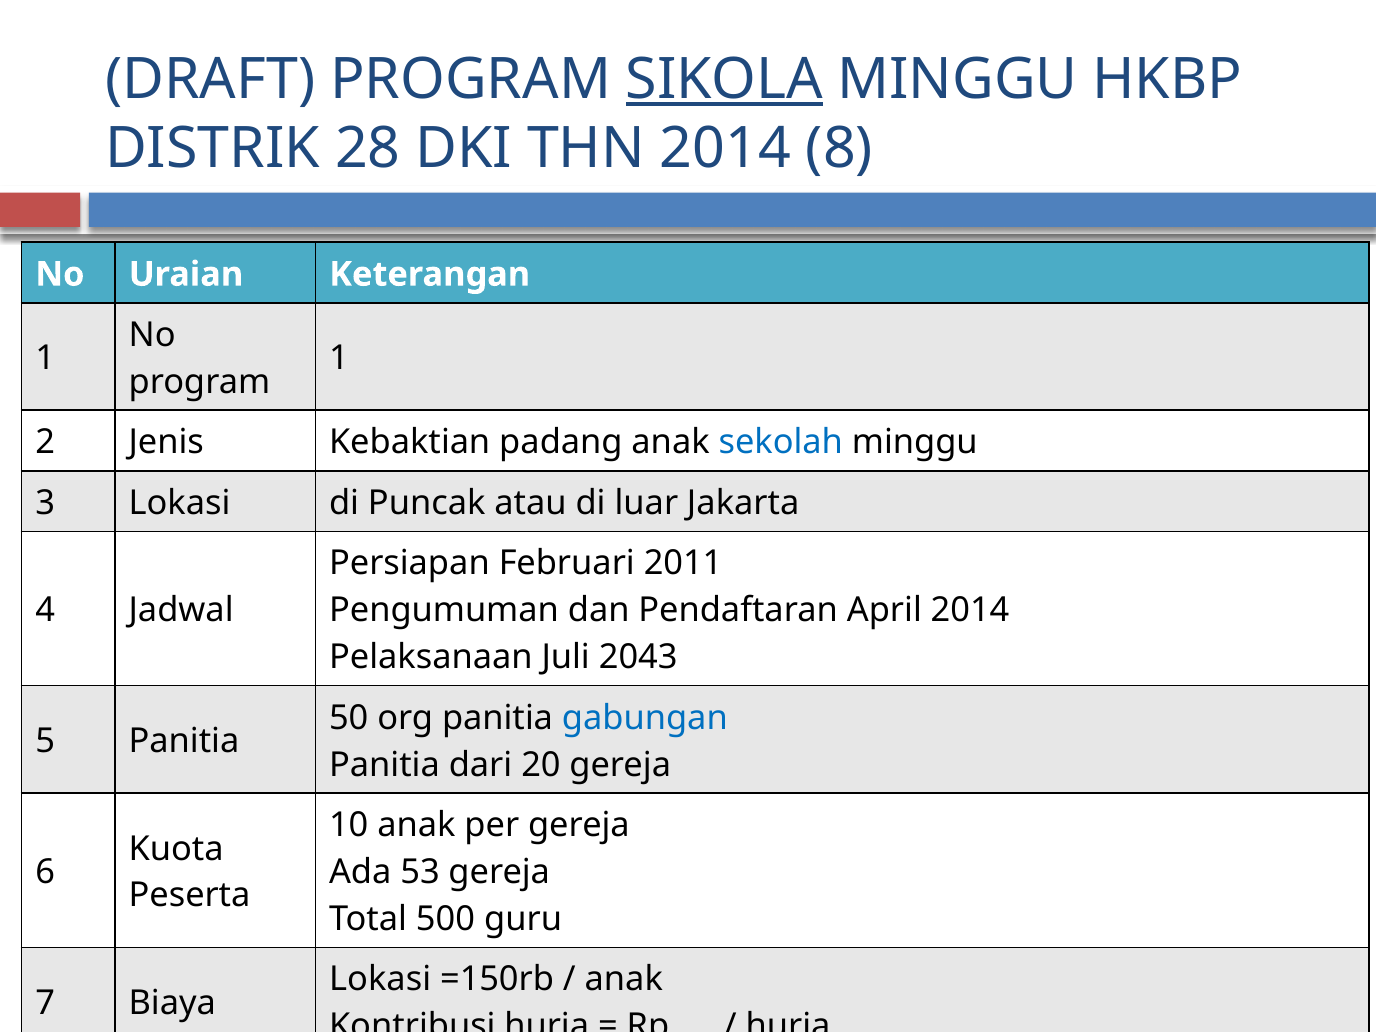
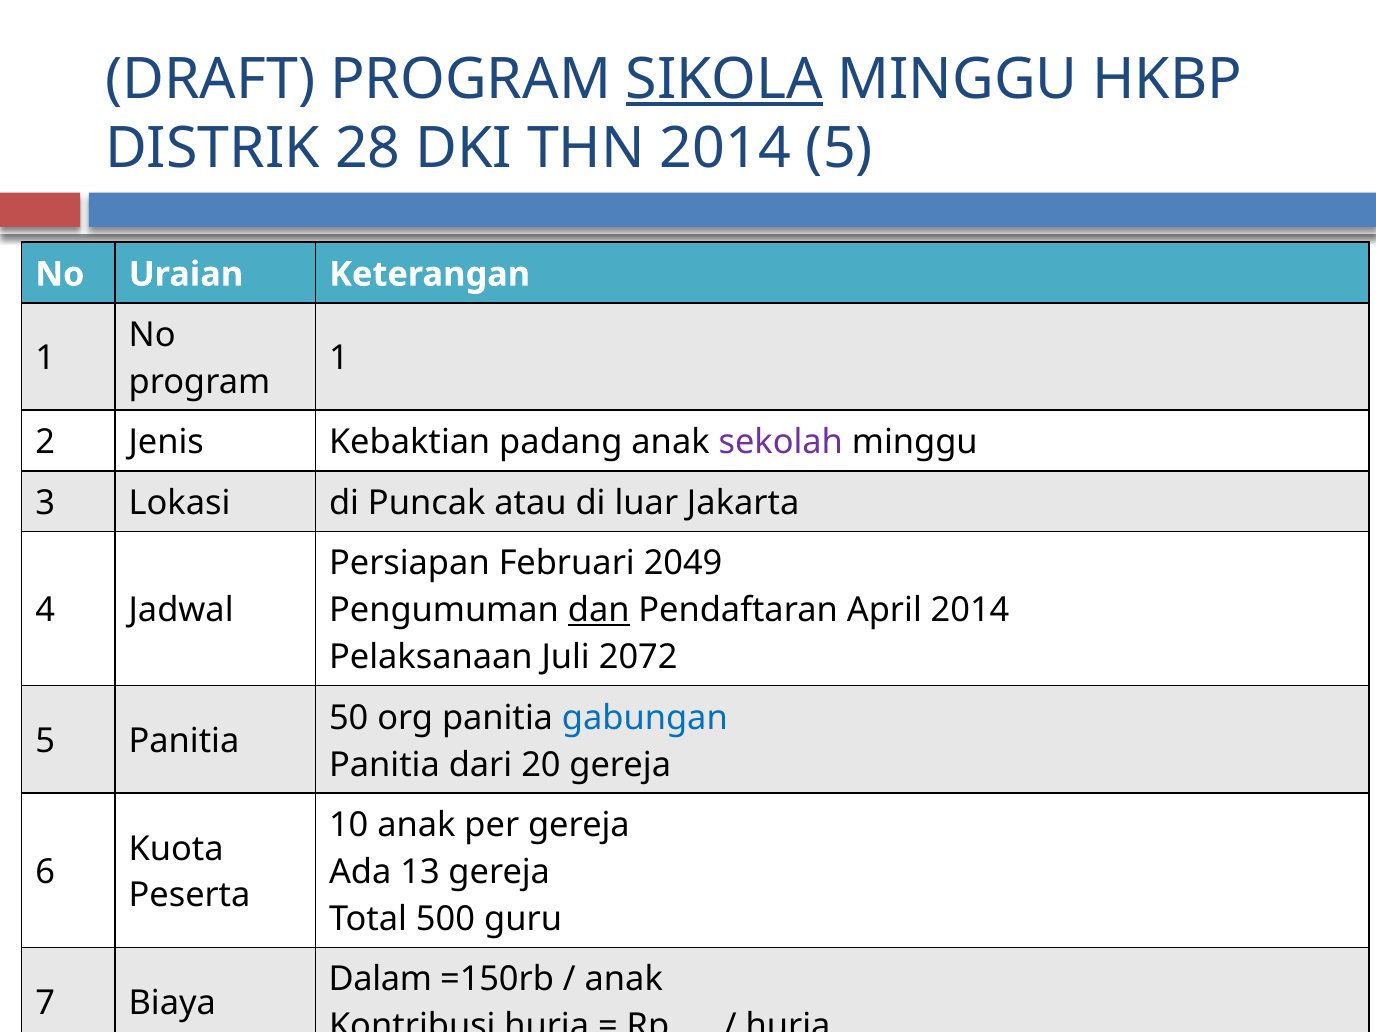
2014 8: 8 -> 5
sekolah colour: blue -> purple
2011: 2011 -> 2049
dan underline: none -> present
2043: 2043 -> 2072
53: 53 -> 13
Lokasi at (380, 980): Lokasi -> Dalam
